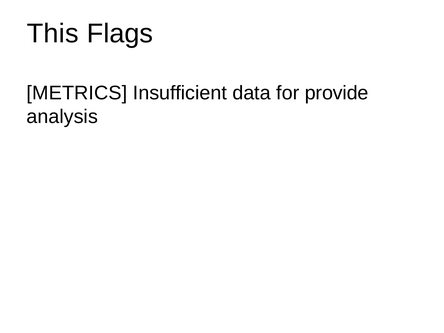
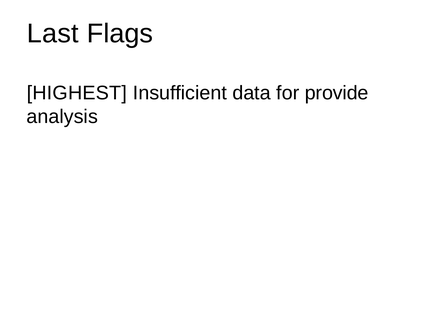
This: This -> Last
METRICS: METRICS -> HIGHEST
